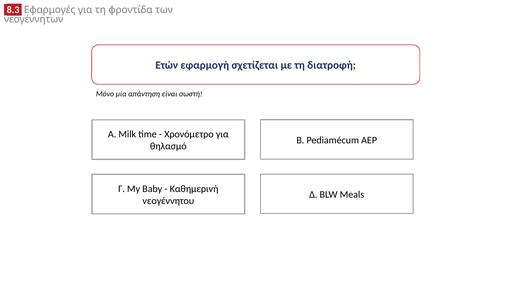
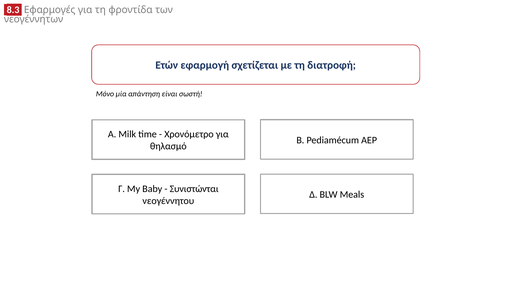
Καθημερινή: Καθημερινή -> Συνιστώνται
